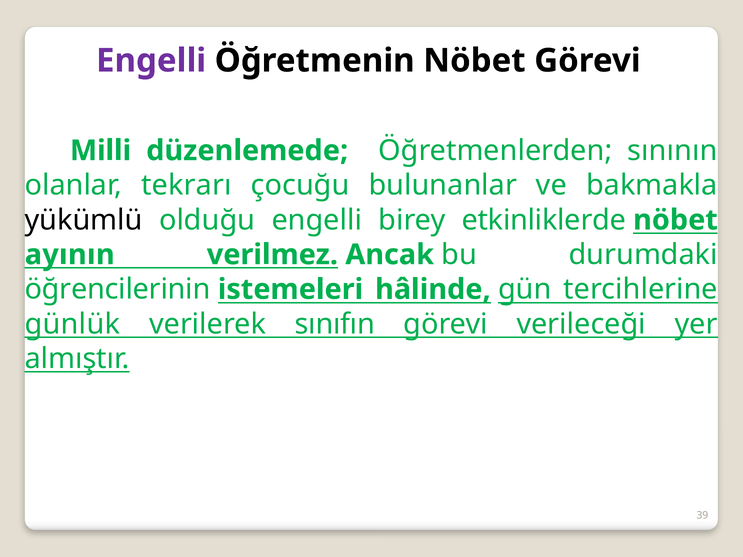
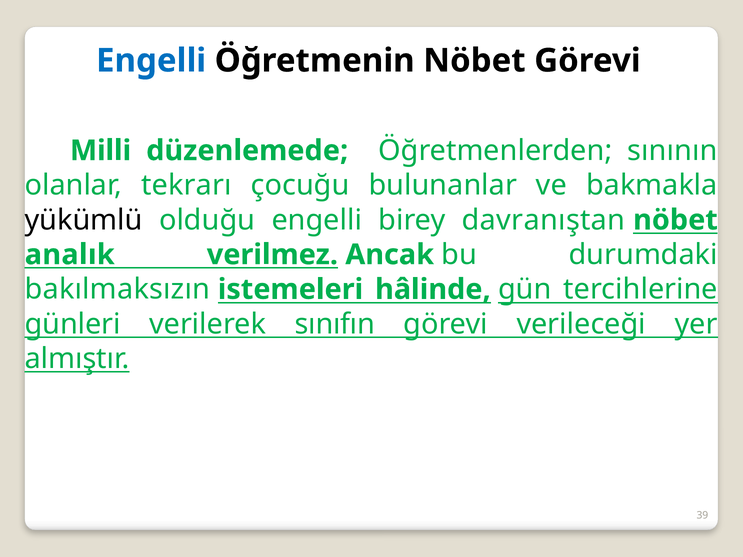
Engelli at (151, 61) colour: purple -> blue
etkinliklerde: etkinliklerde -> davranıştan
ayının: ayının -> analık
öğrencilerinin: öğrencilerinin -> bakılmaksızın
günlük: günlük -> günleri
